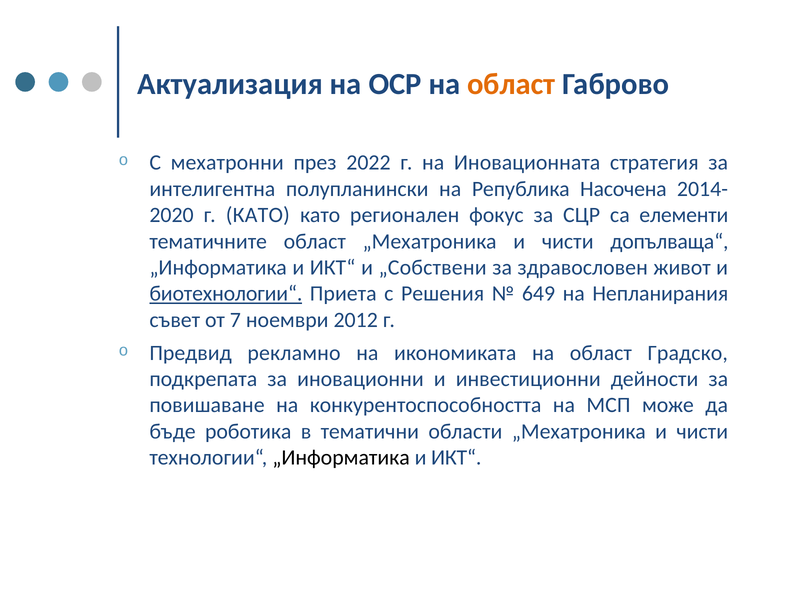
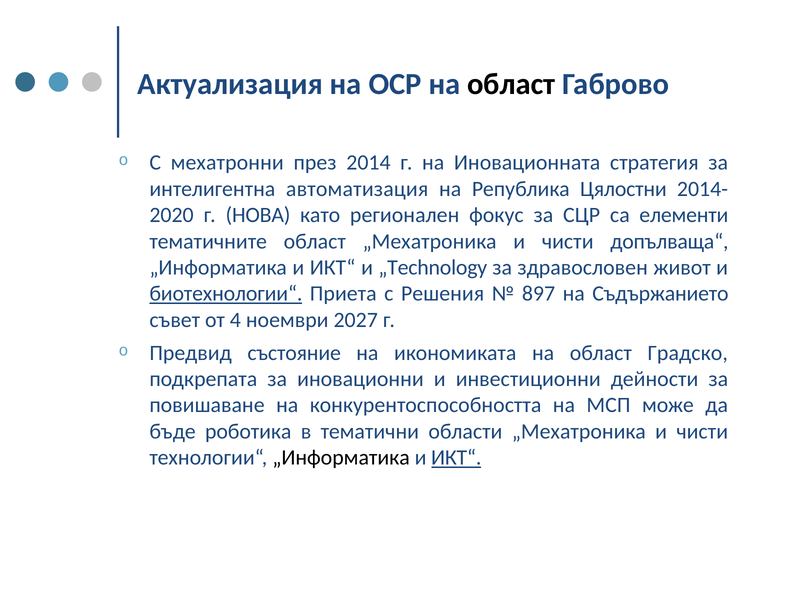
област at (511, 84) colour: orange -> black
2022: 2022 -> 2014
полупланински: полупланински -> автоматизация
Насочена: Насочена -> Цялостни
г КАТО: КАТО -> НОВА
„Собствени: „Собствени -> „Technology
649: 649 -> 897
Непланирания: Непланирания -> Съдържанието
7: 7 -> 4
2012: 2012 -> 2027
рекламно: рекламно -> състояние
ИКТ“ at (456, 458) underline: none -> present
